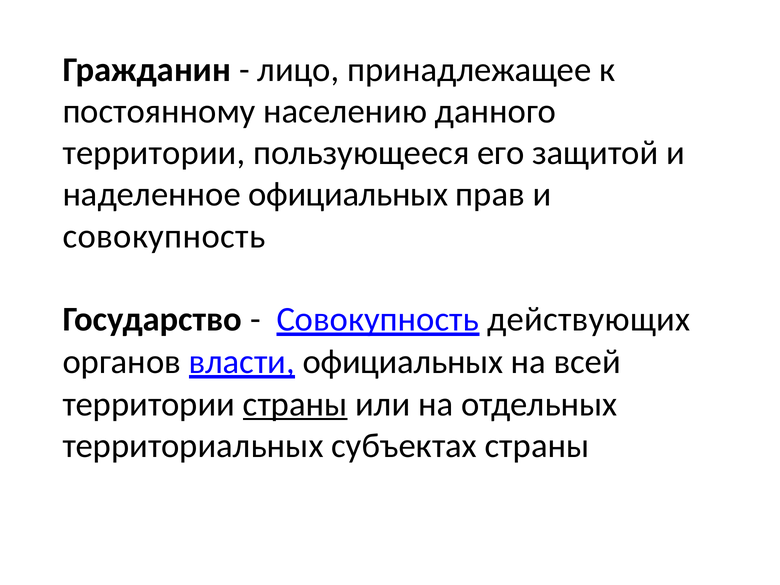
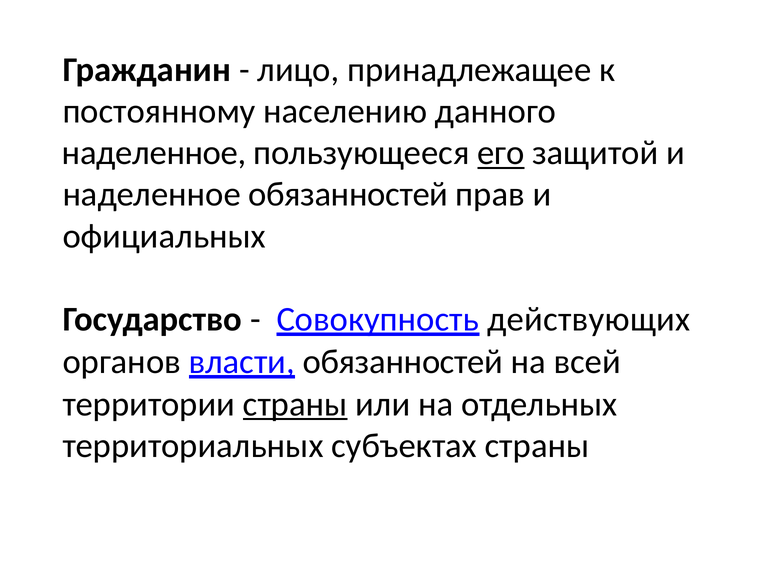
территории at (154, 153): территории -> наделенное
его underline: none -> present
наделенное официальных: официальных -> обязанностей
совокупность at (164, 236): совокупность -> официальных
официальных at (403, 362): официальных -> обязанностей
